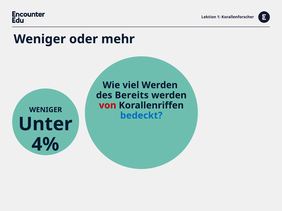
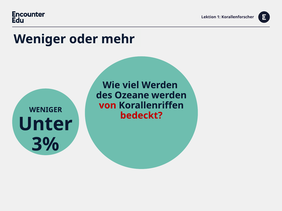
Bereits: Bereits -> Ozeane
bedeckt colour: blue -> red
4%: 4% -> 3%
